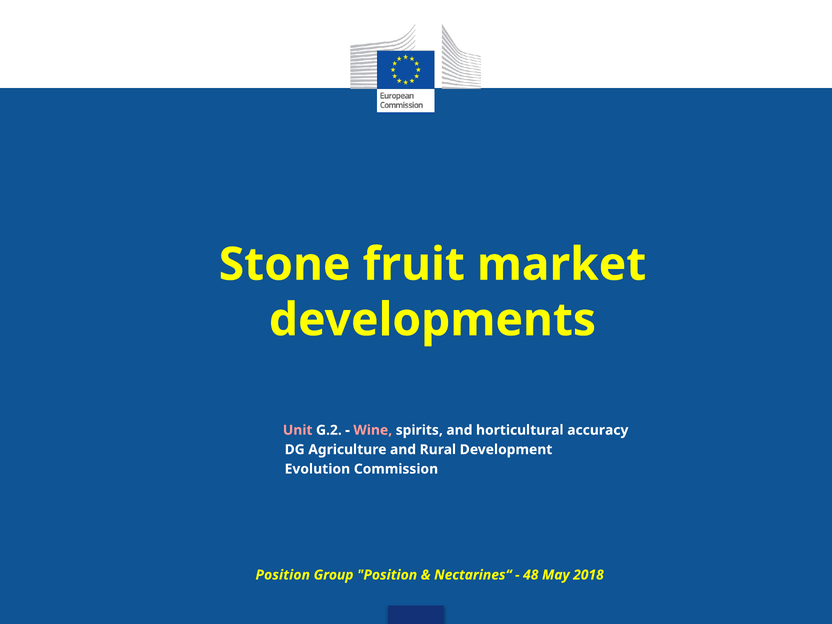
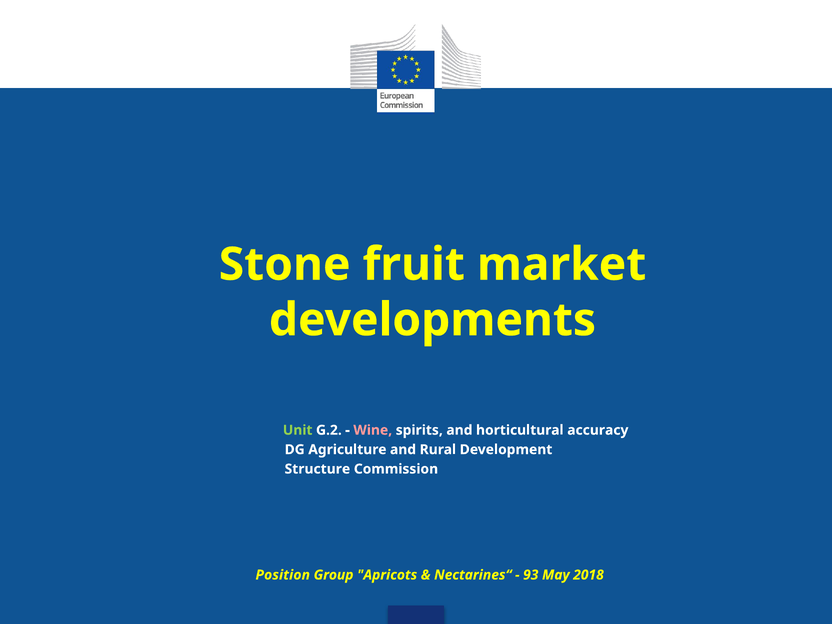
Unit colour: pink -> light green
Evolution: Evolution -> Structure
Group Position: Position -> Apricots
48: 48 -> 93
